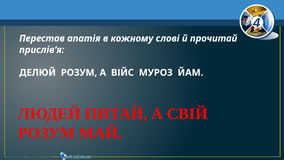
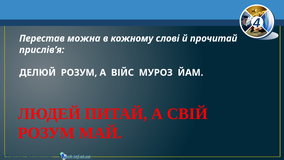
апатія: апатія -> можна
